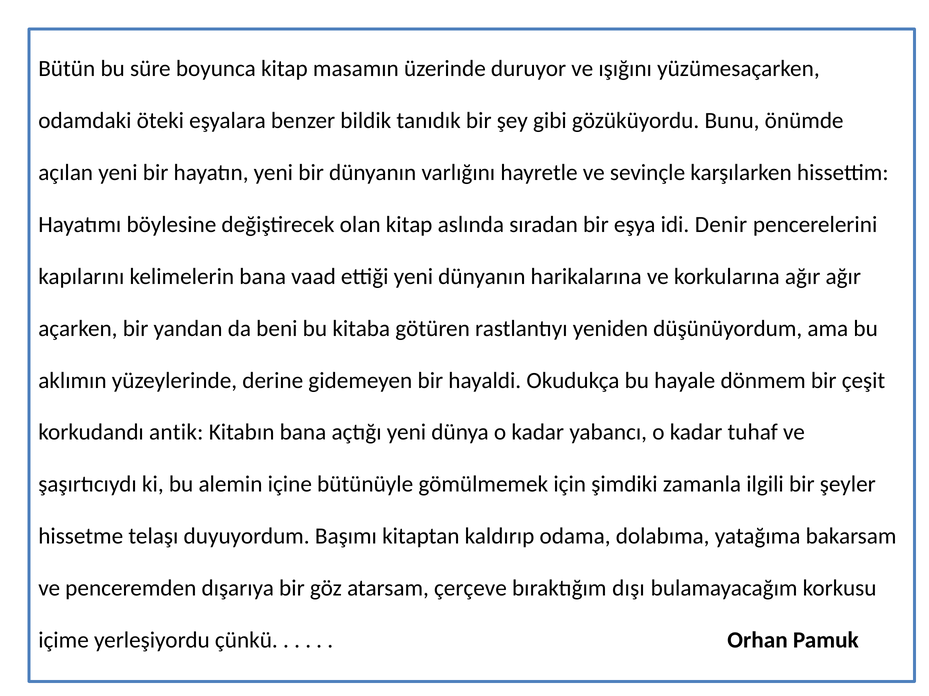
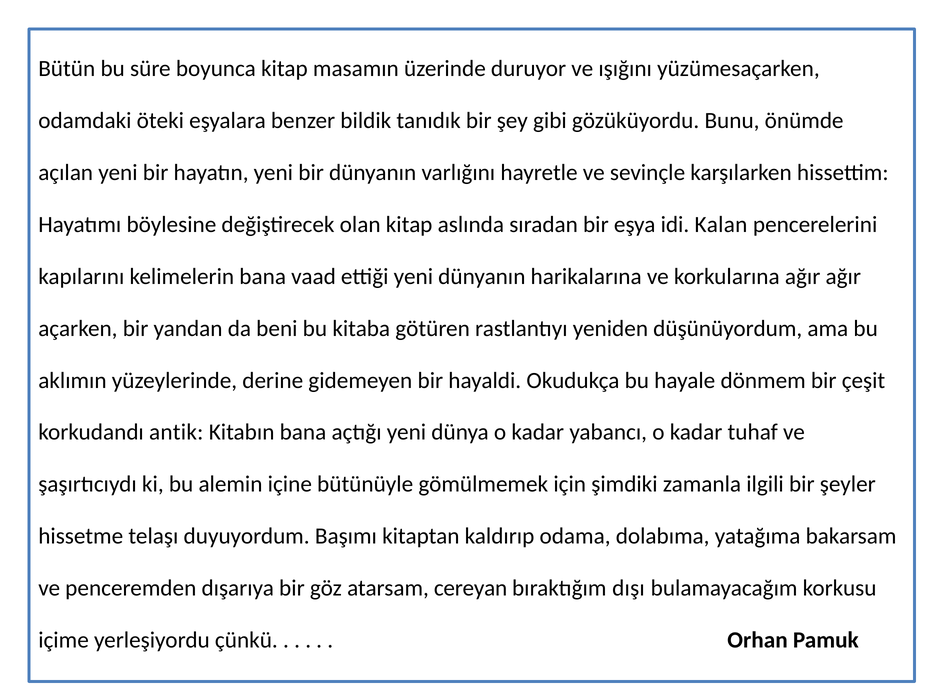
Denir: Denir -> Kalan
çerçeve: çerçeve -> cereyan
